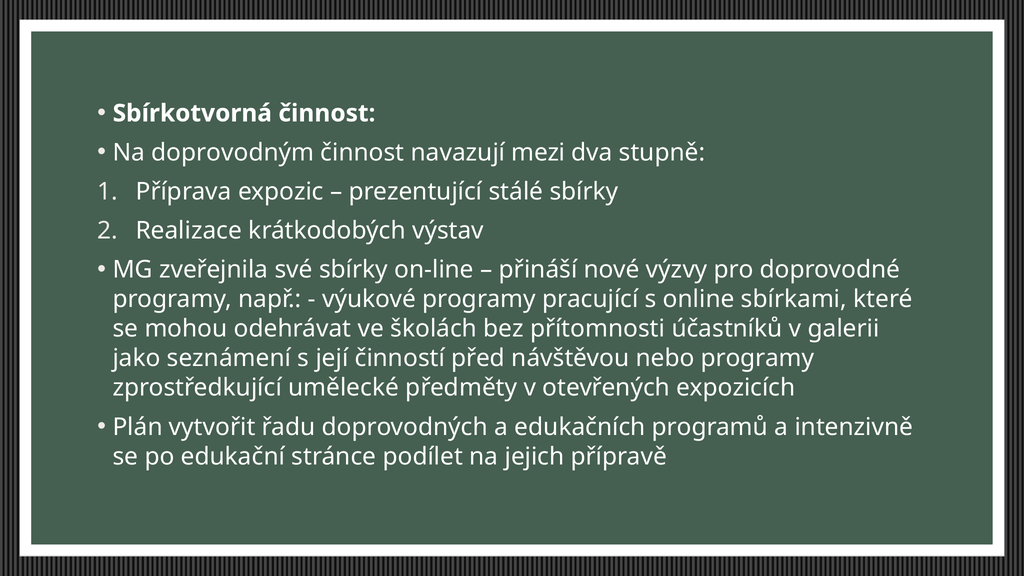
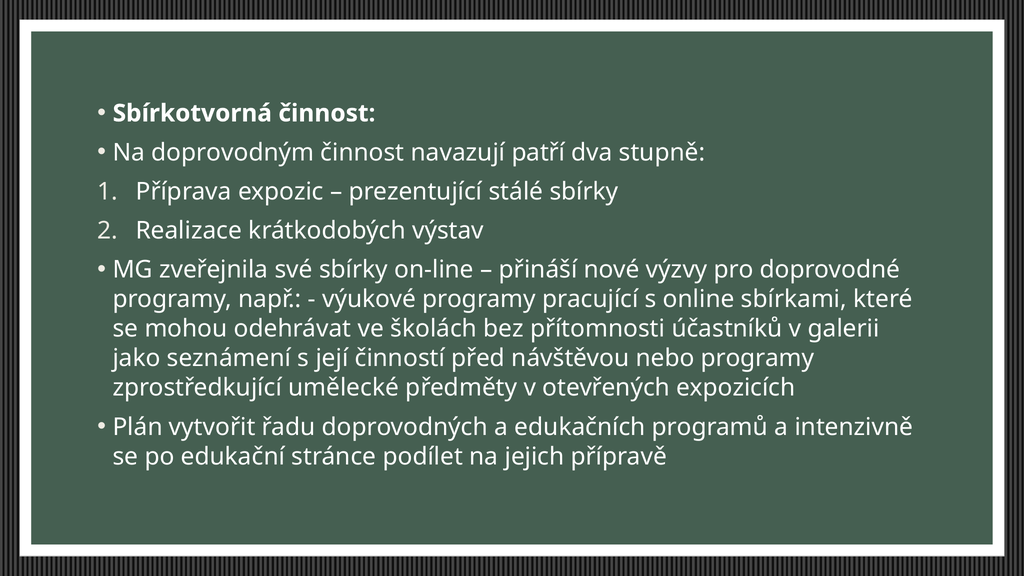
mezi: mezi -> patří
